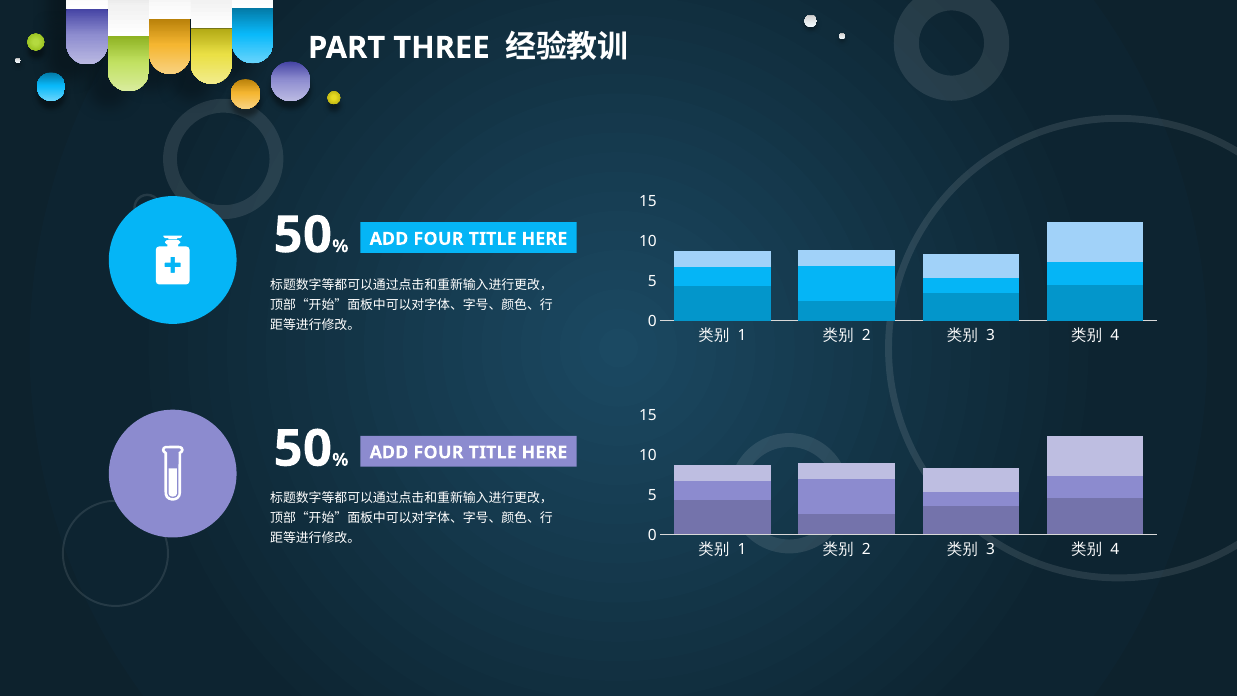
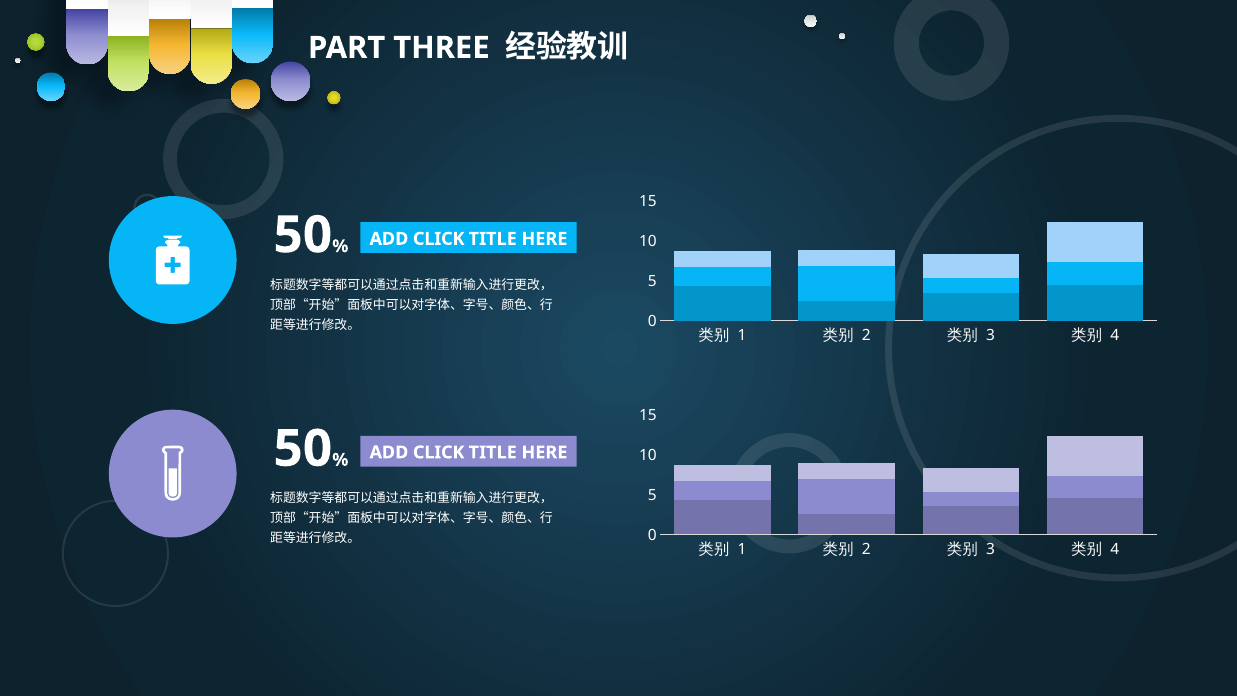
FOUR at (438, 239): FOUR -> CLICK
FOUR at (438, 452): FOUR -> CLICK
